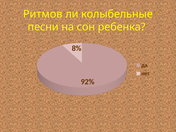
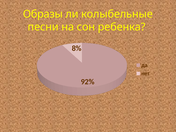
Ритмов: Ритмов -> Образы
